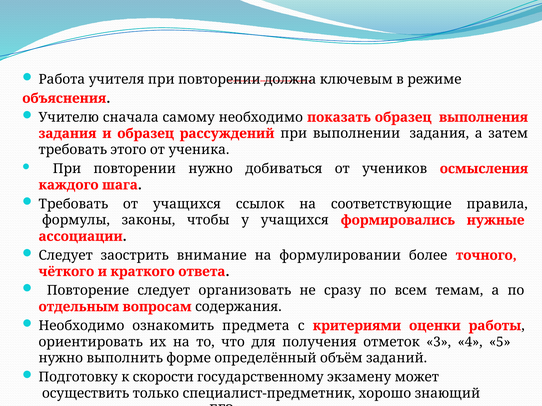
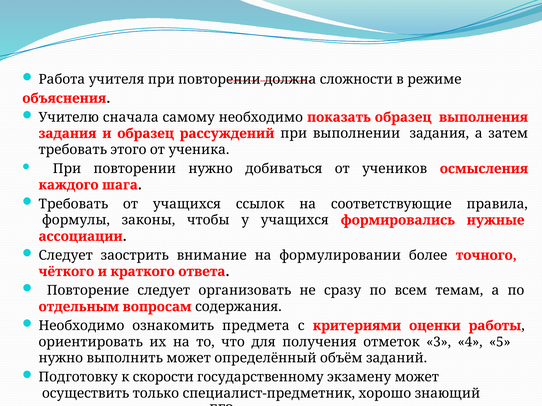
ключевым: ключевым -> сложности
выполнить форме: форме -> может
